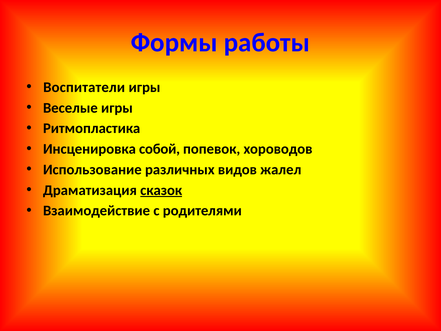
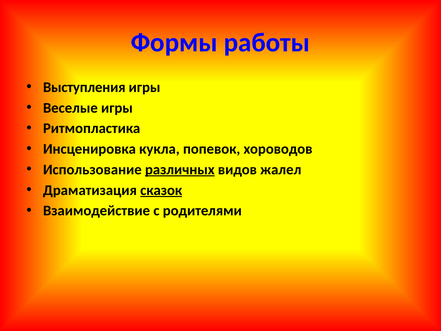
Воспитатели: Воспитатели -> Выступления
собой: собой -> кукла
различных underline: none -> present
